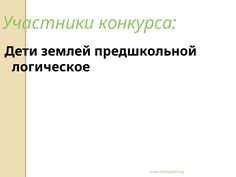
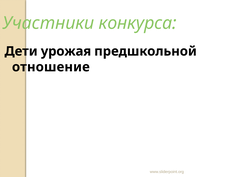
землей: землей -> урожая
логическое: логическое -> отношение
